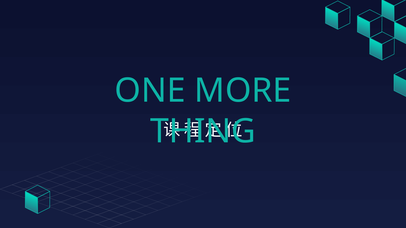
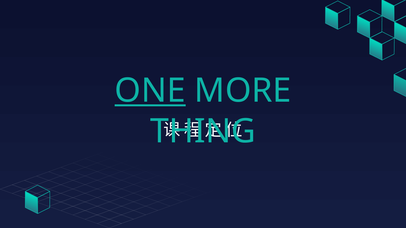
ONE underline: none -> present
